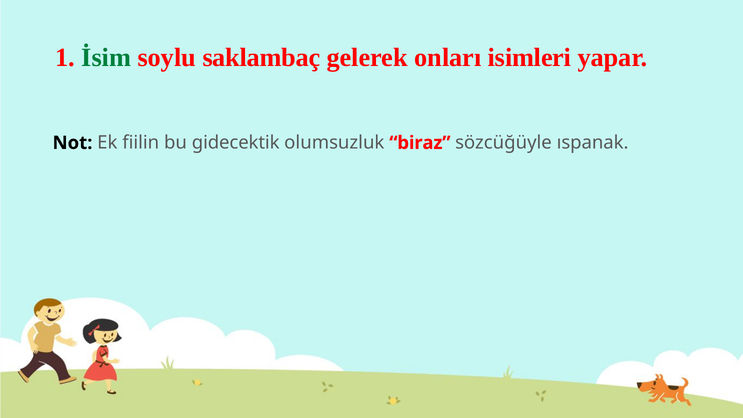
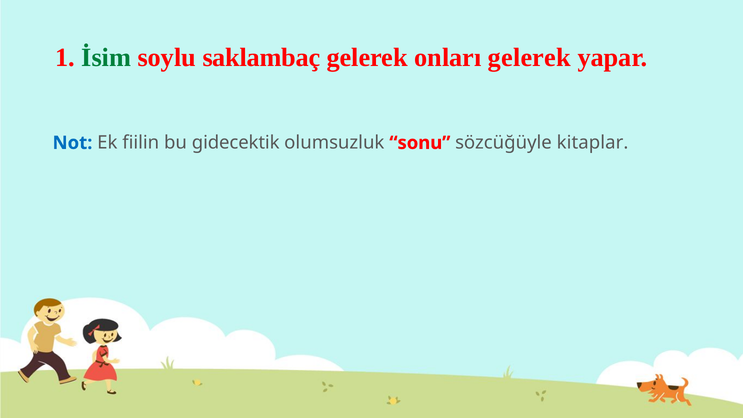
onları isimleri: isimleri -> gelerek
Not colour: black -> blue
biraz: biraz -> sonu
ıspanak: ıspanak -> kitaplar
